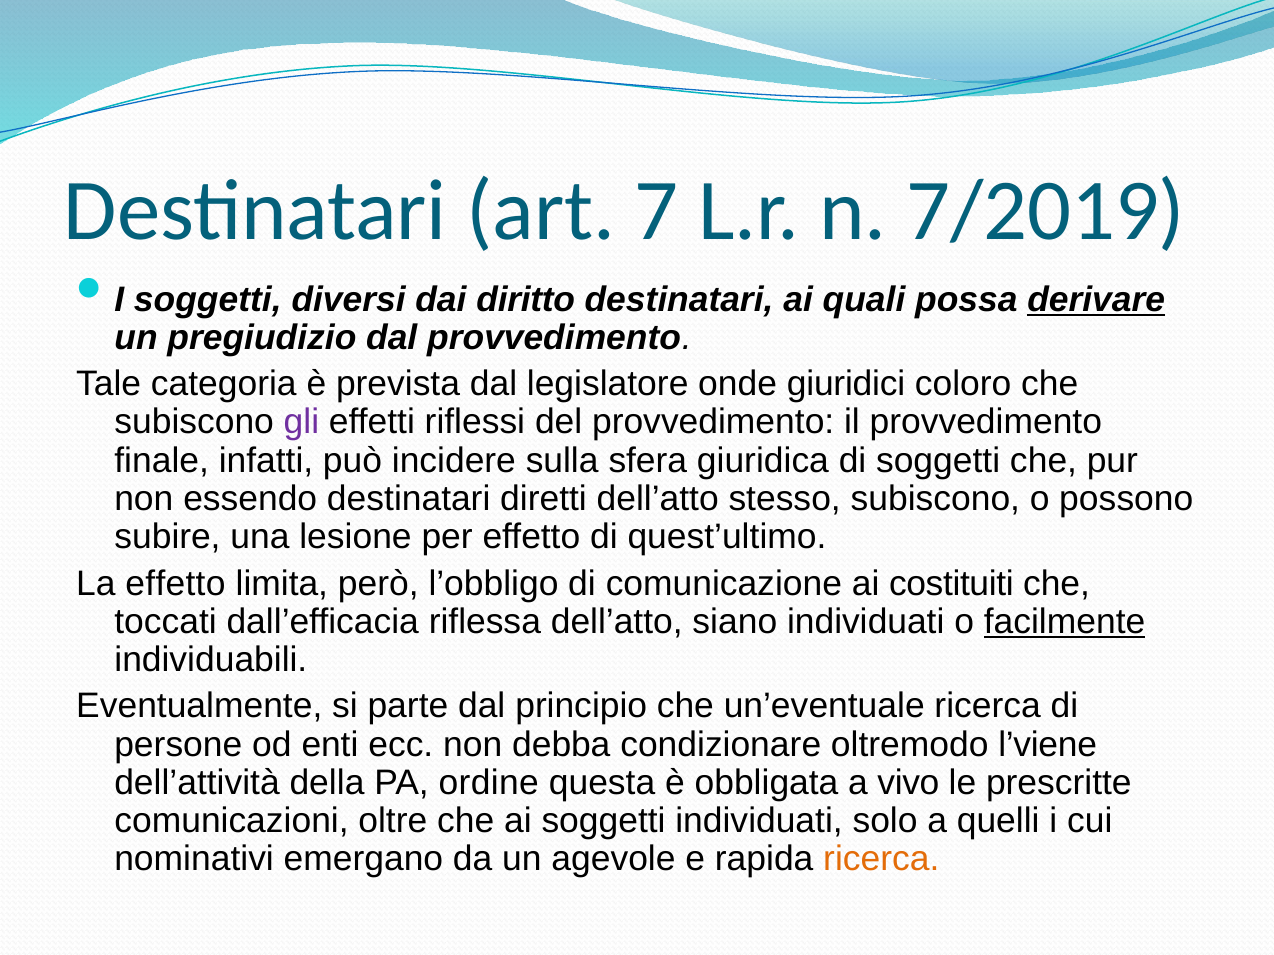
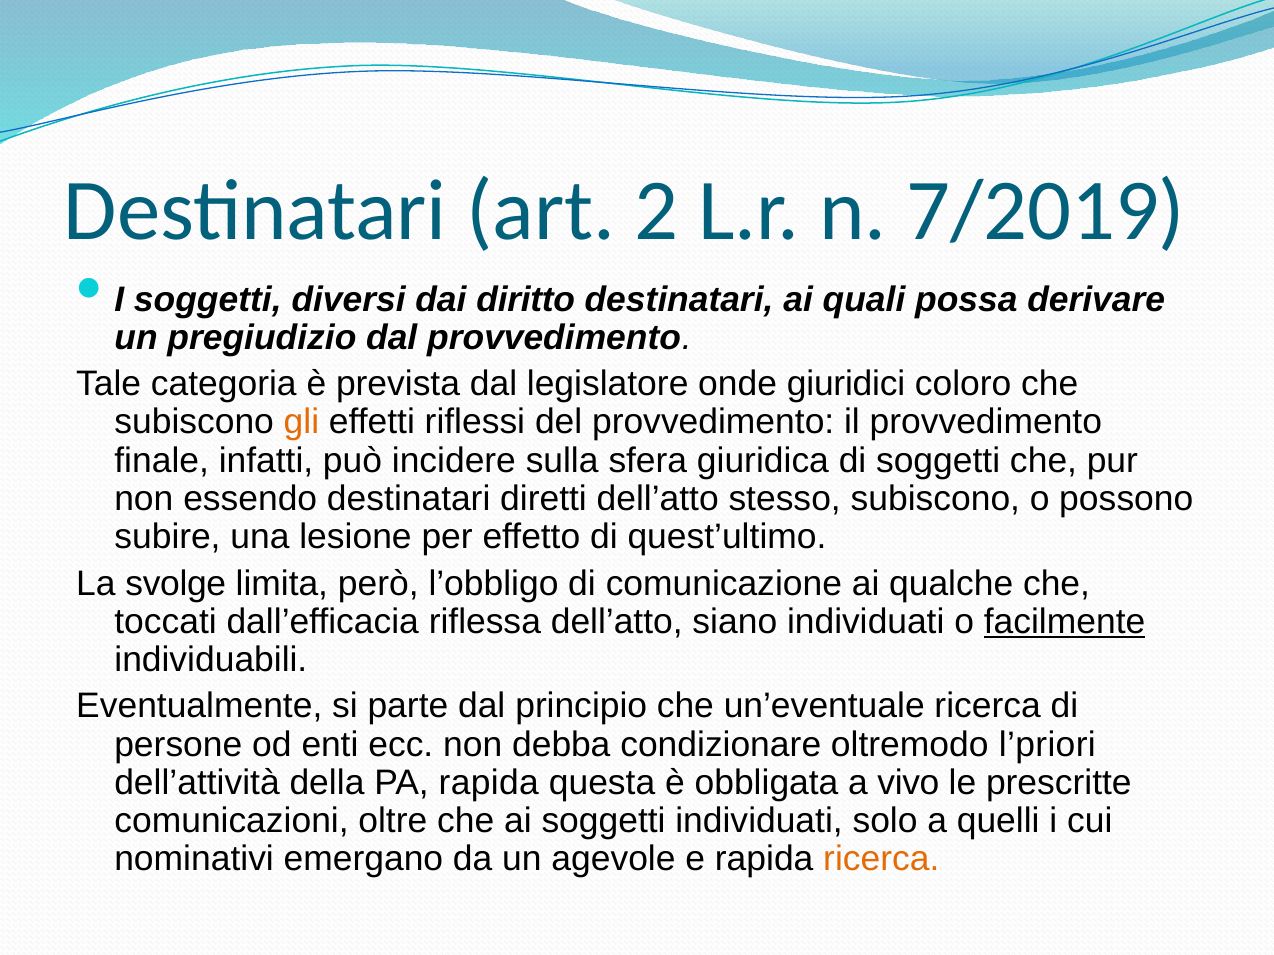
7: 7 -> 2
derivare underline: present -> none
gli colour: purple -> orange
La effetto: effetto -> svolge
costituiti: costituiti -> qualche
l’viene: l’viene -> l’priori
PA ordine: ordine -> rapida
